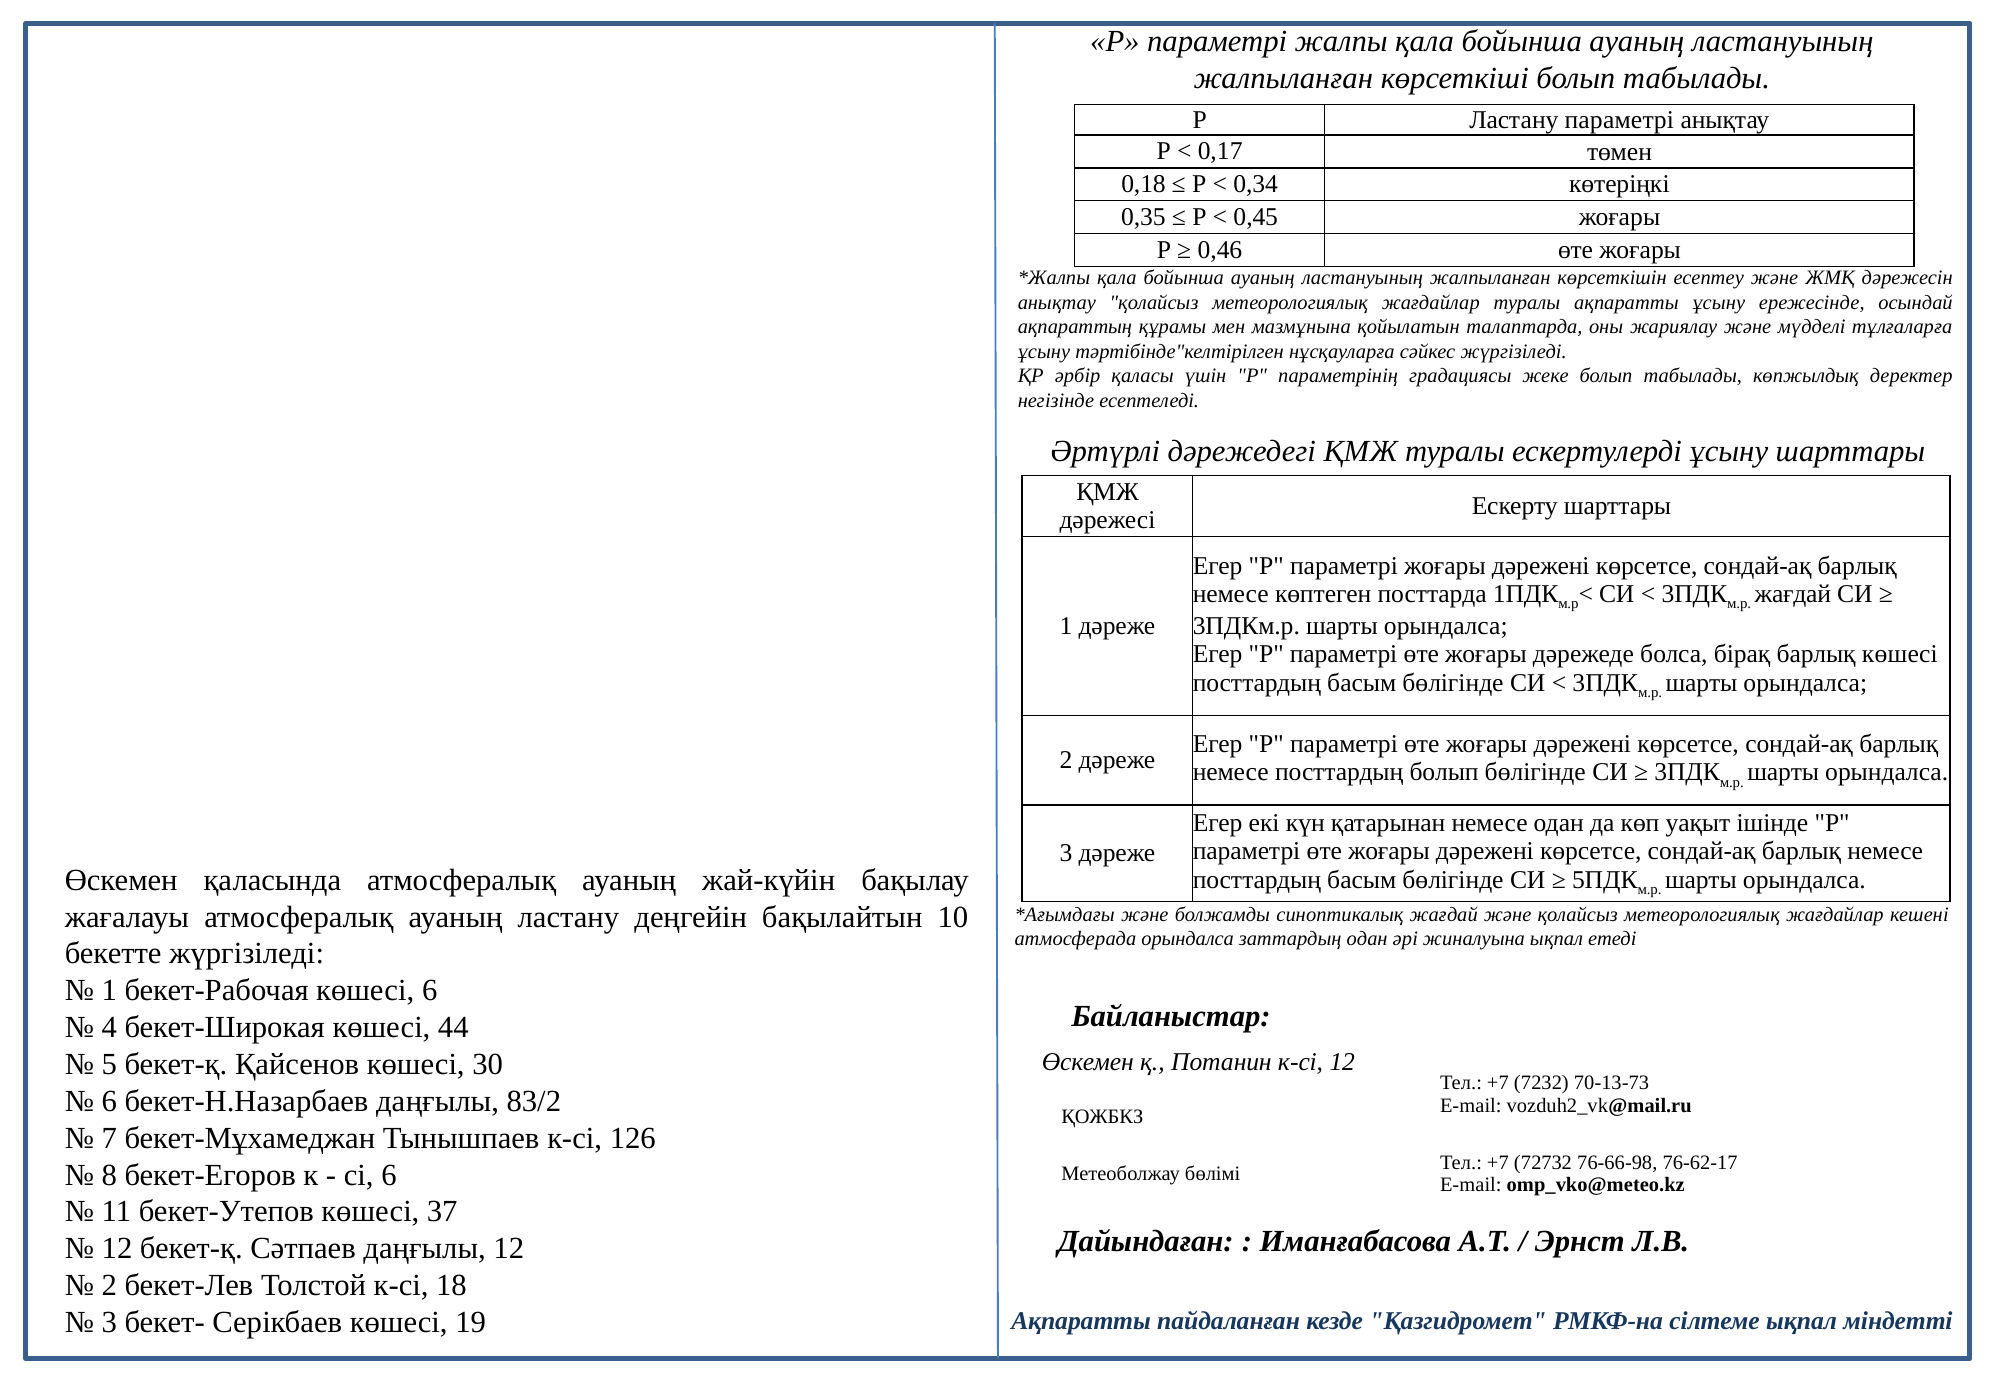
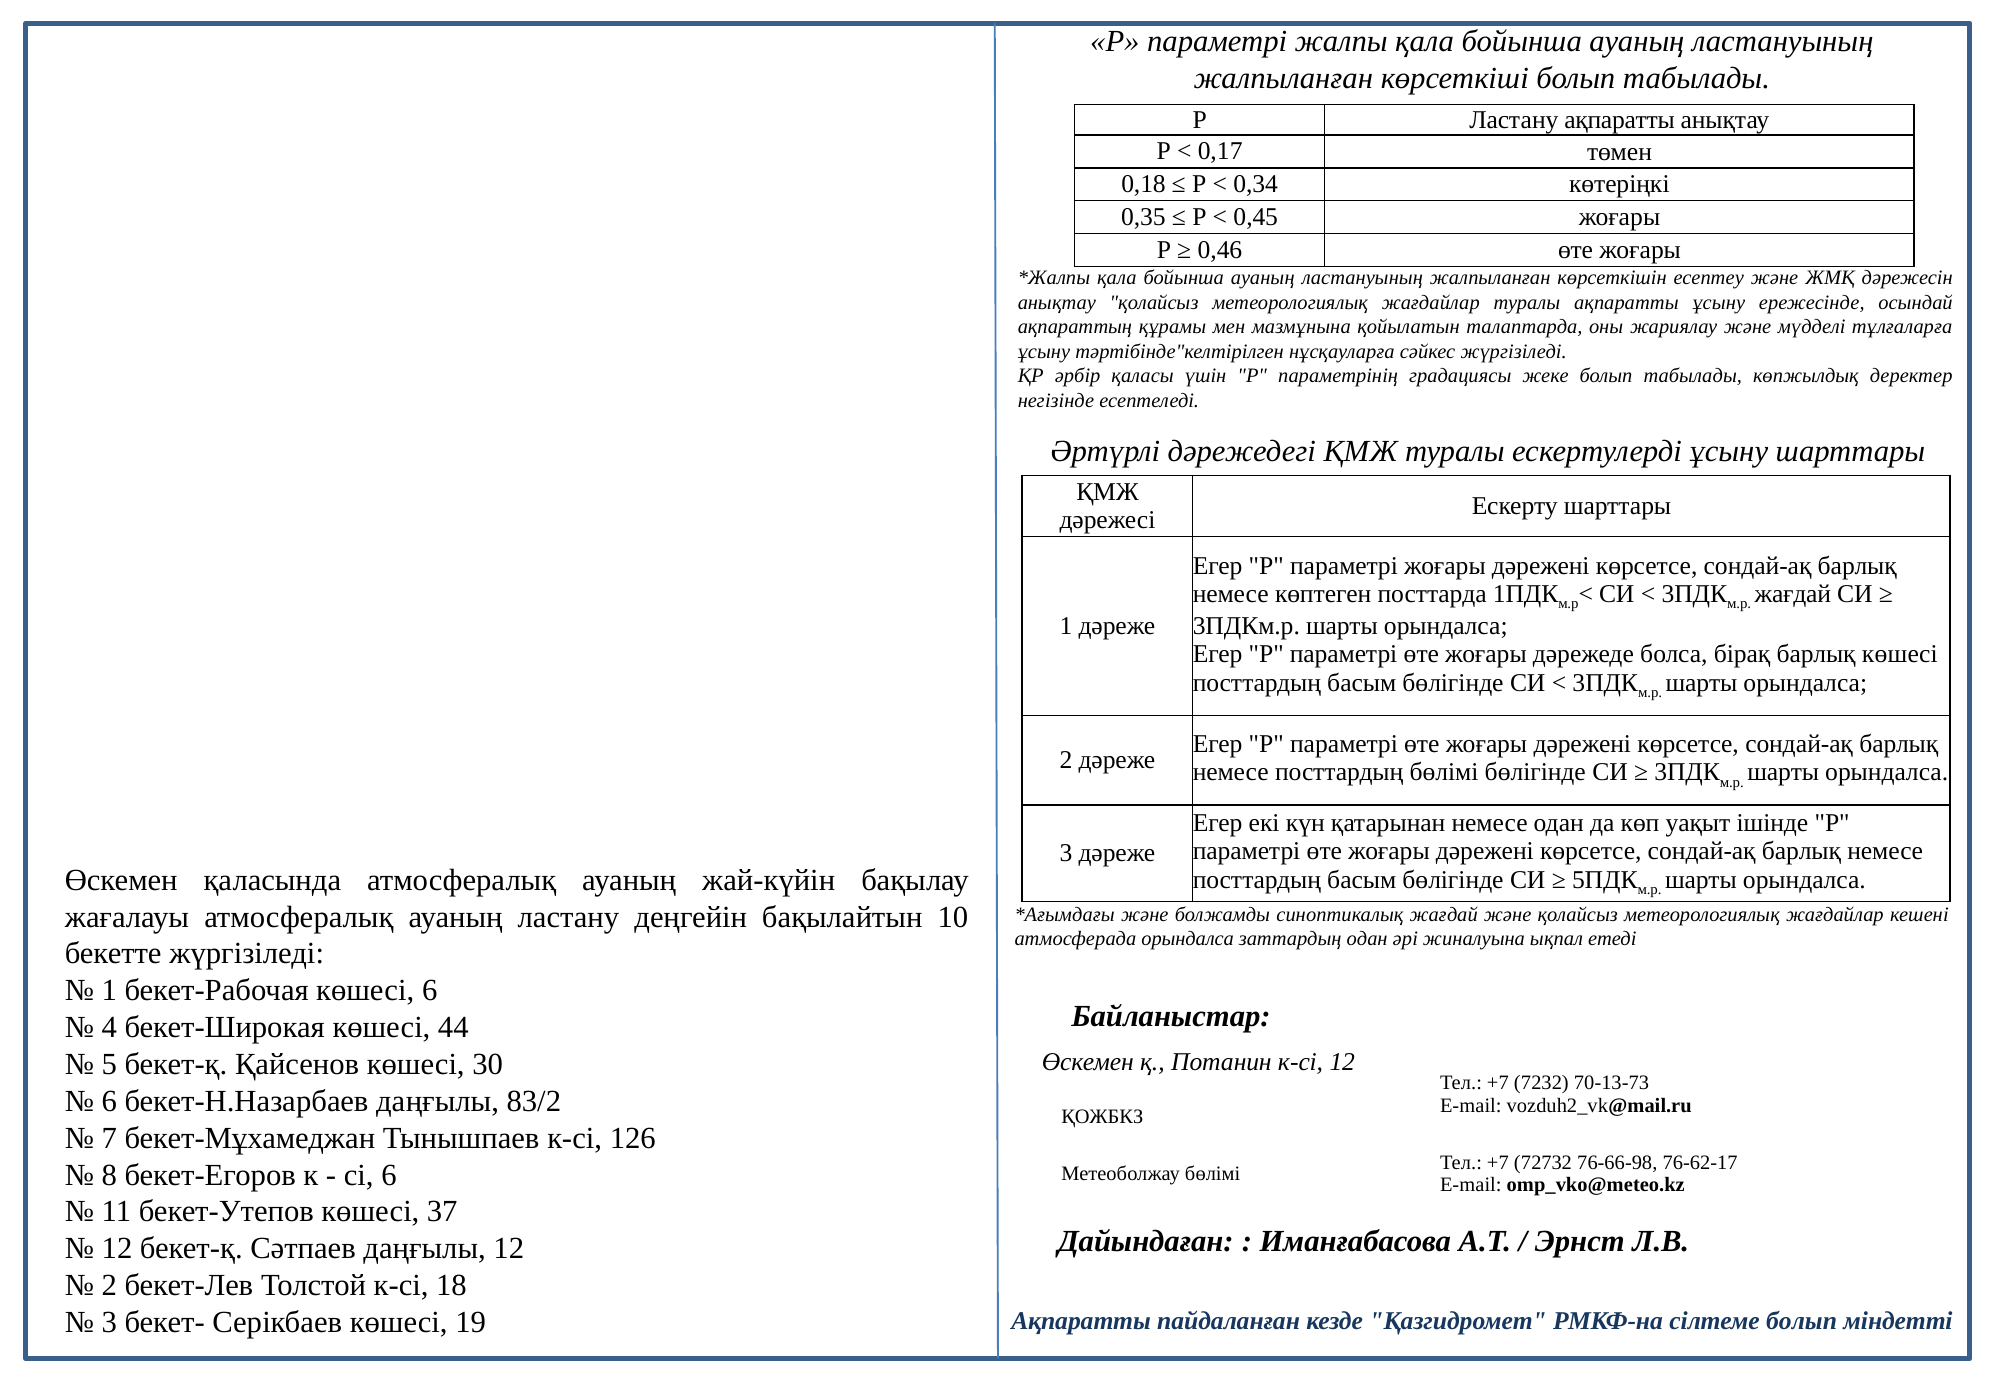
Ластану параметрі: параметрі -> ақпаратты
посттардың болып: болып -> бөлімі
сілтеме ықпал: ықпал -> болып
